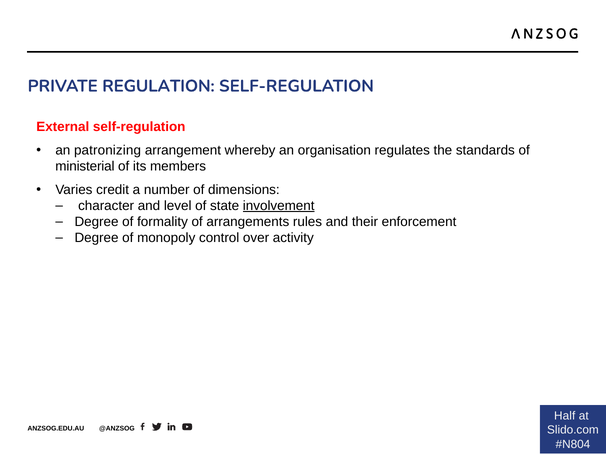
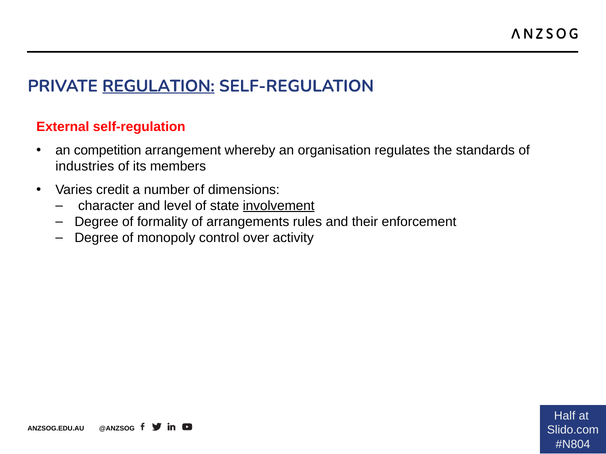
REGULATION underline: none -> present
patronizing: patronizing -> competition
ministerial: ministerial -> industries
